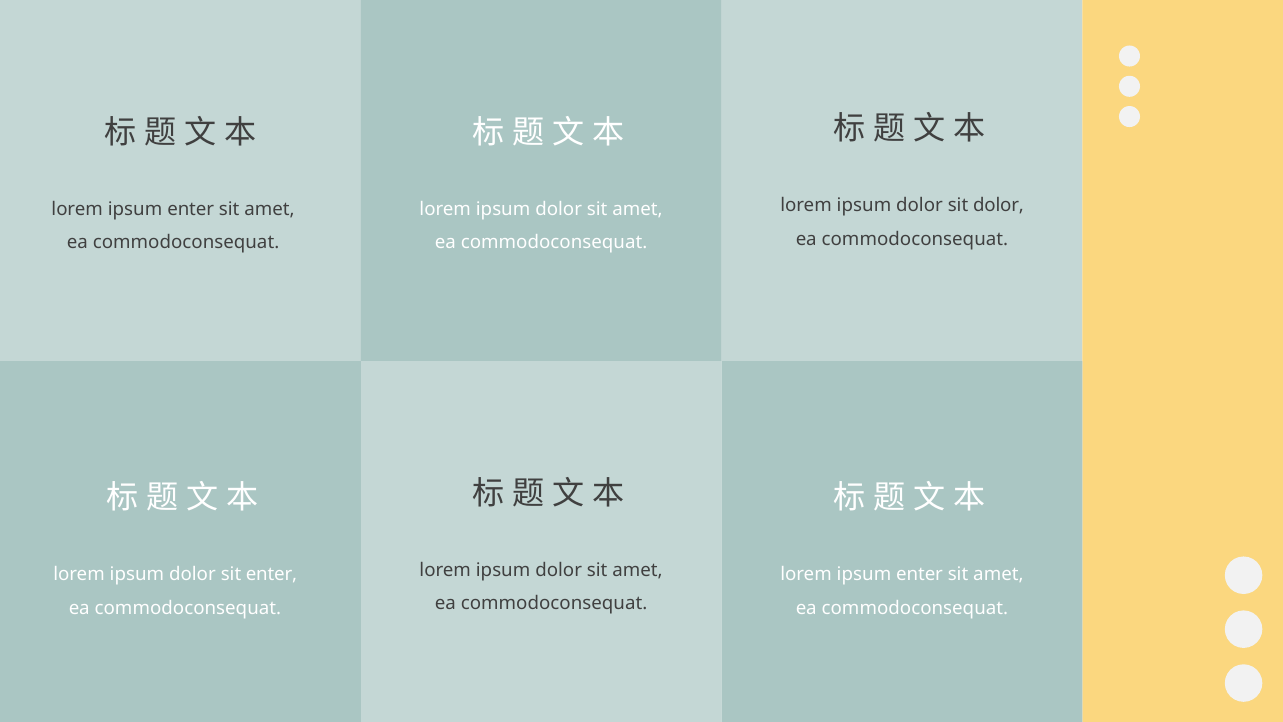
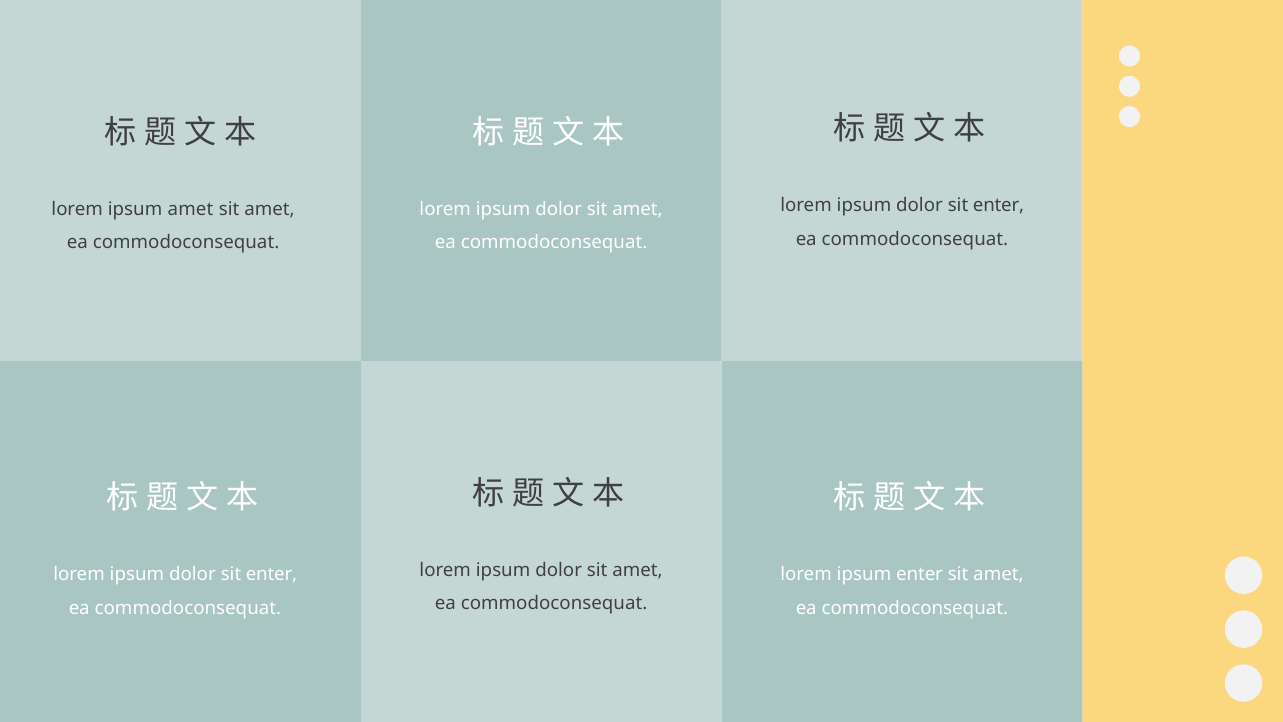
dolor at (999, 205): dolor -> enter
enter at (191, 209): enter -> amet
